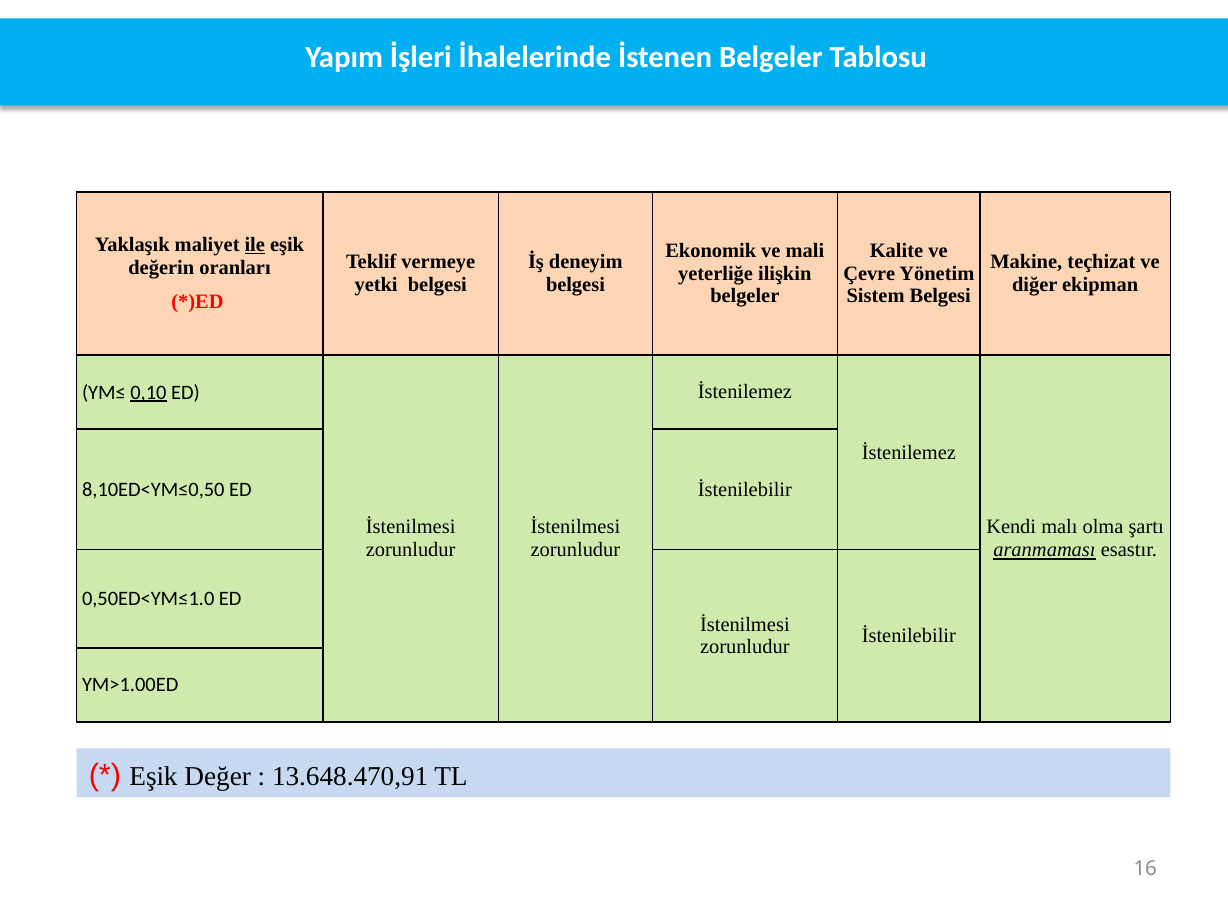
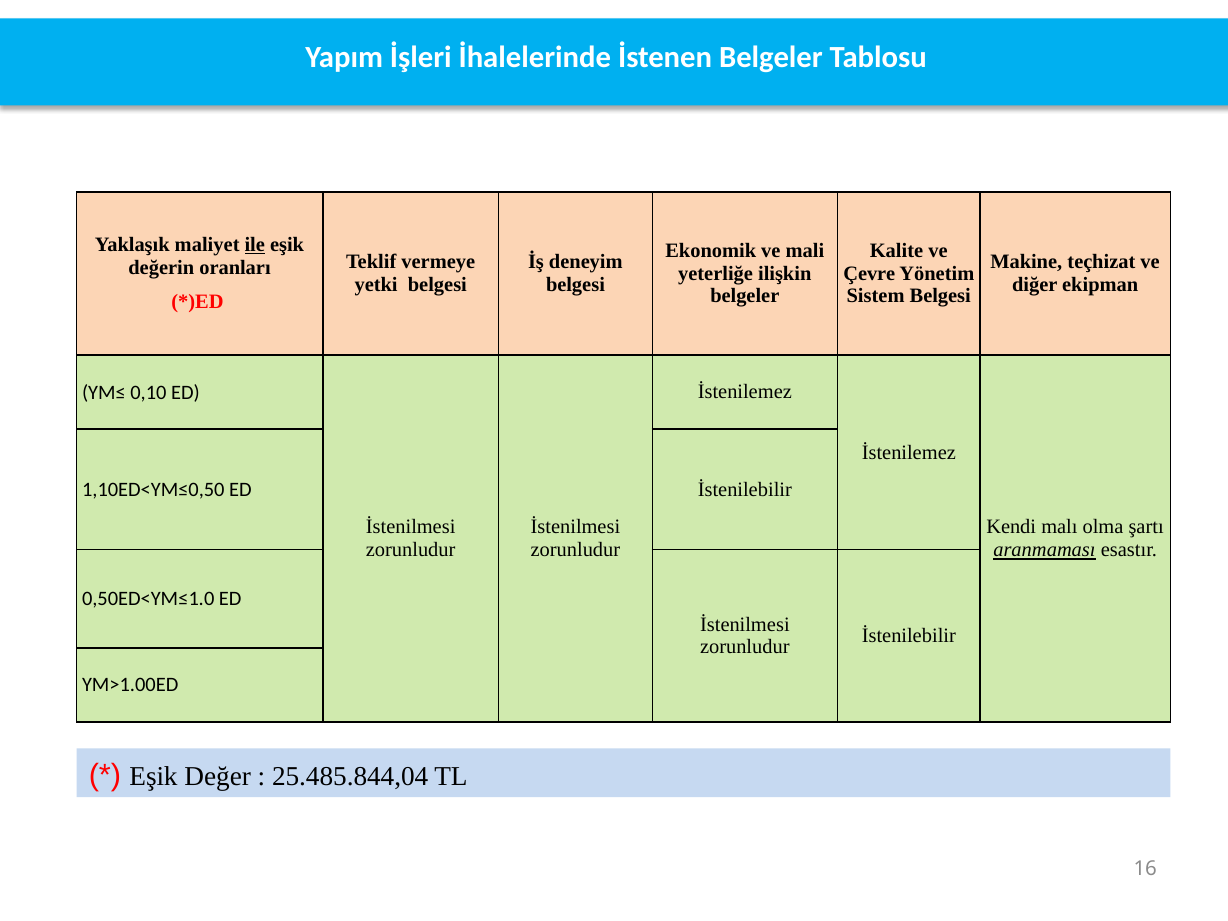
0,10 underline: present -> none
8,10ED<YM≤0,50: 8,10ED<YM≤0,50 -> 1,10ED<YM≤0,50
13.648.470,91: 13.648.470,91 -> 25.485.844,04
